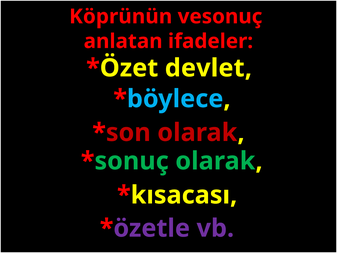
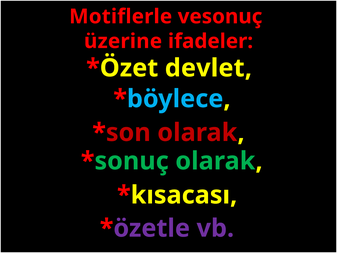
Köprünün: Köprünün -> Motiflerle
anlatan: anlatan -> üzerine
